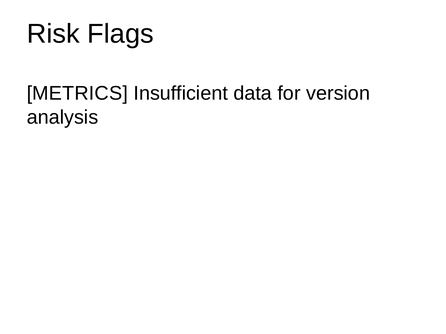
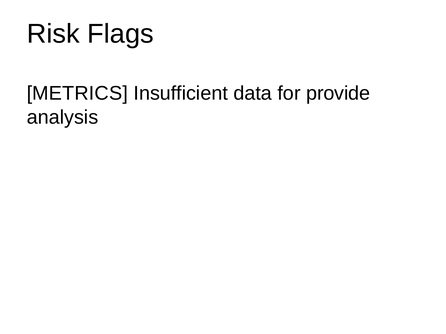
version: version -> provide
